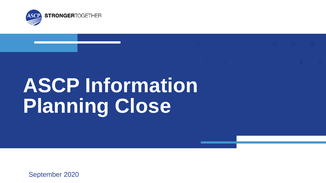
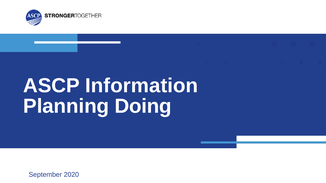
Close: Close -> Doing
